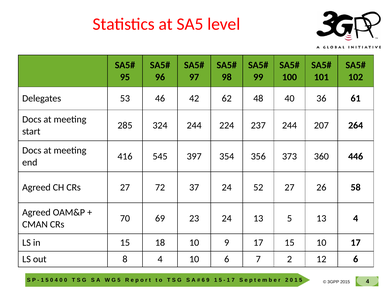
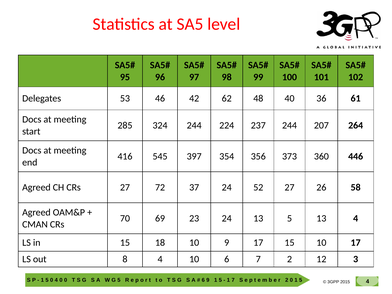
12 6: 6 -> 3
